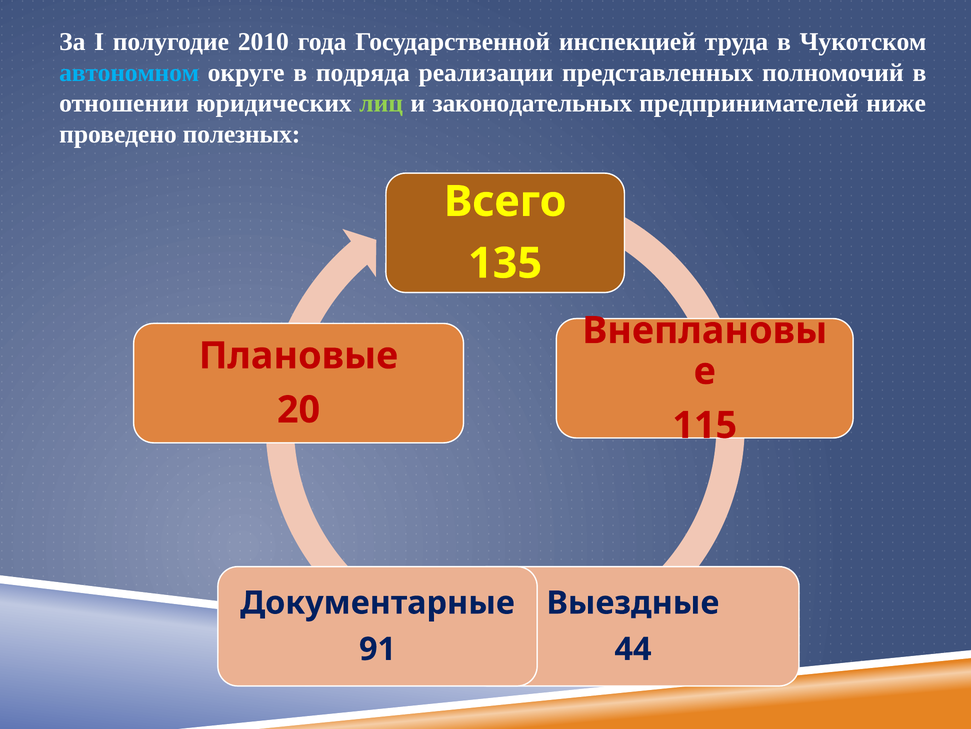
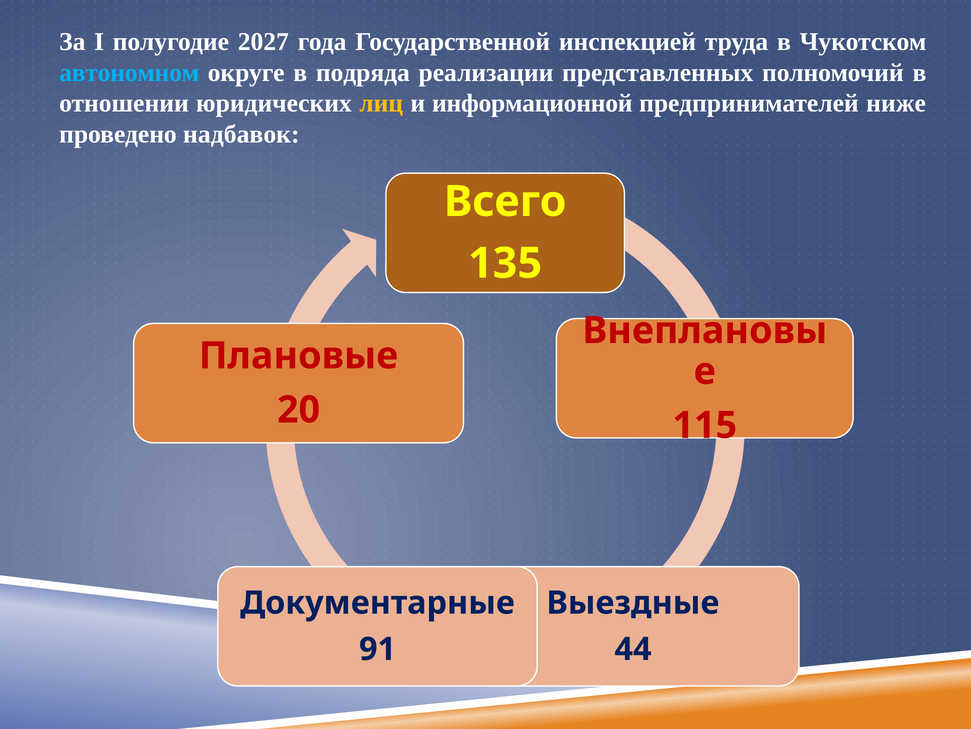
2010: 2010 -> 2027
лиц colour: light green -> yellow
законодательных: законодательных -> информационной
полезных: полезных -> надбавок
